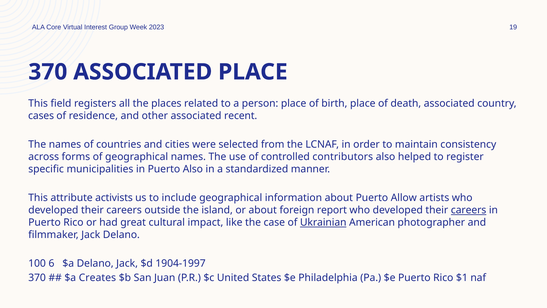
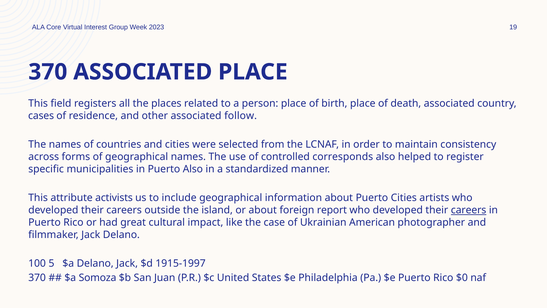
recent: recent -> follow
contributors: contributors -> corresponds
Puerto Allow: Allow -> Cities
Ukrainian underline: present -> none
6: 6 -> 5
1904-1997: 1904-1997 -> 1915-1997
Creates: Creates -> Somoza
$1: $1 -> $0
